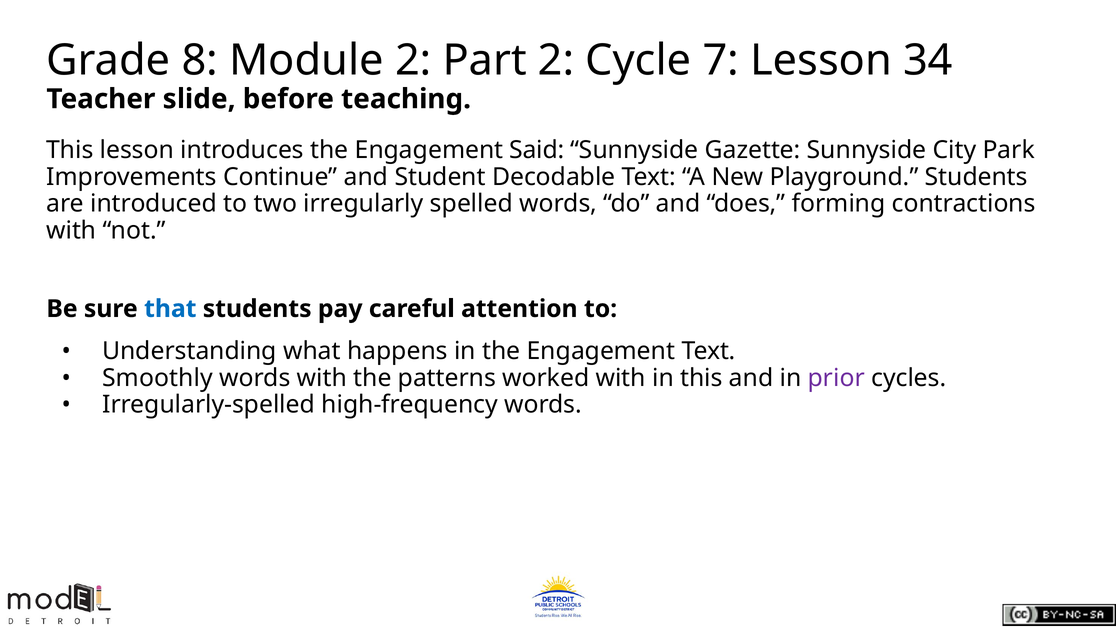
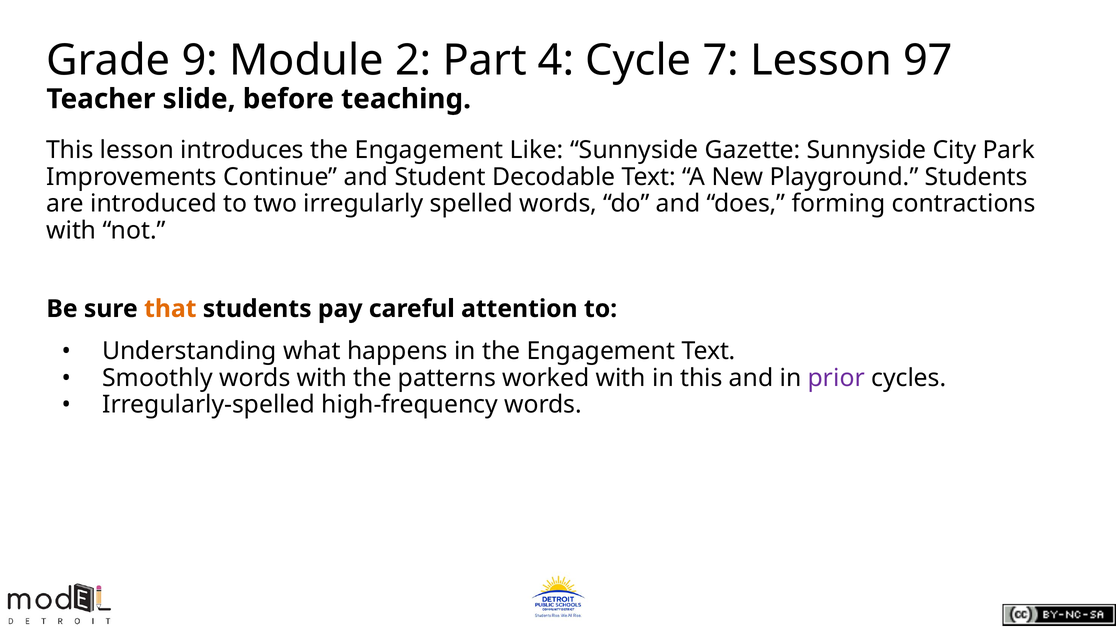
8: 8 -> 9
Part 2: 2 -> 4
34: 34 -> 97
Said: Said -> Like
that colour: blue -> orange
